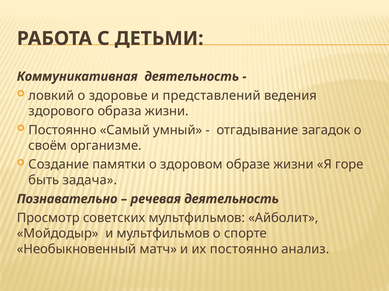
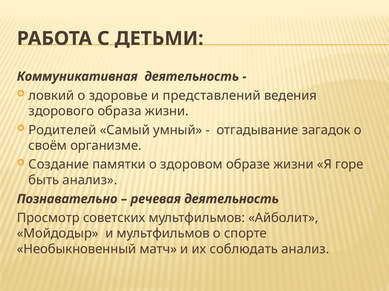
Постоянно at (63, 130): Постоянно -> Родителей
быть задача: задача -> анализ
их постоянно: постоянно -> соблюдать
